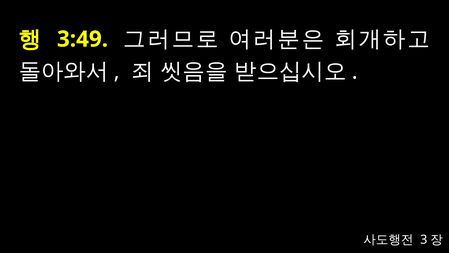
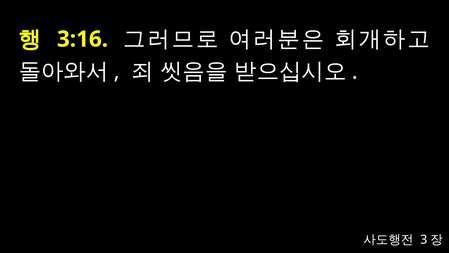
3:49: 3:49 -> 3:16
